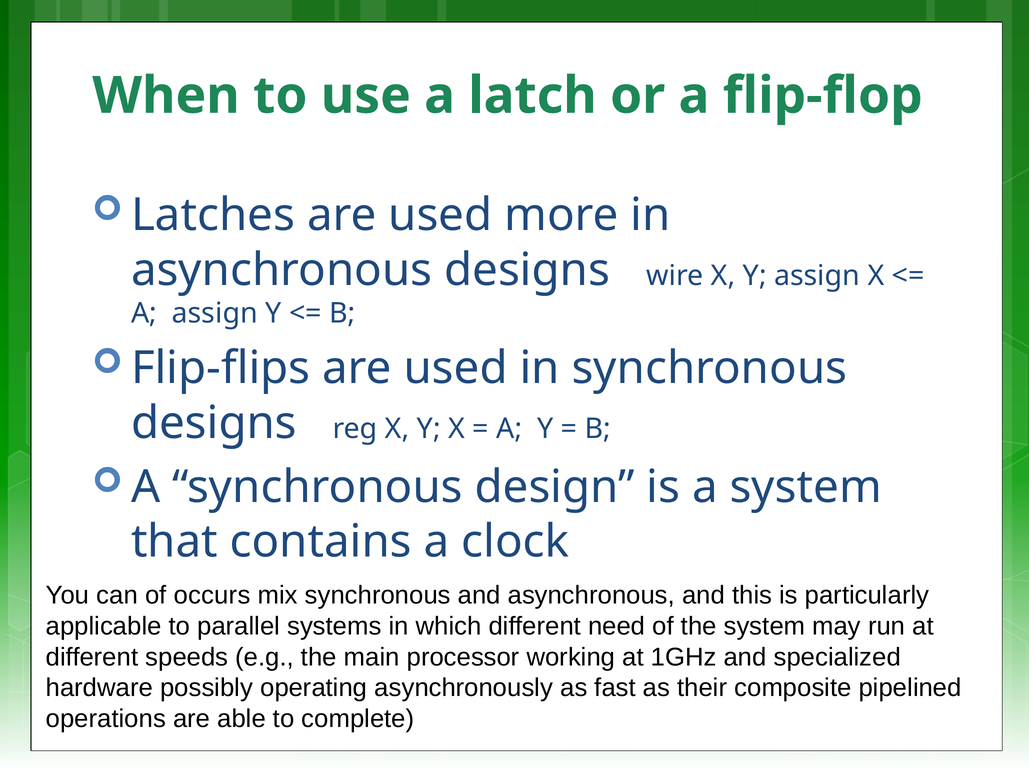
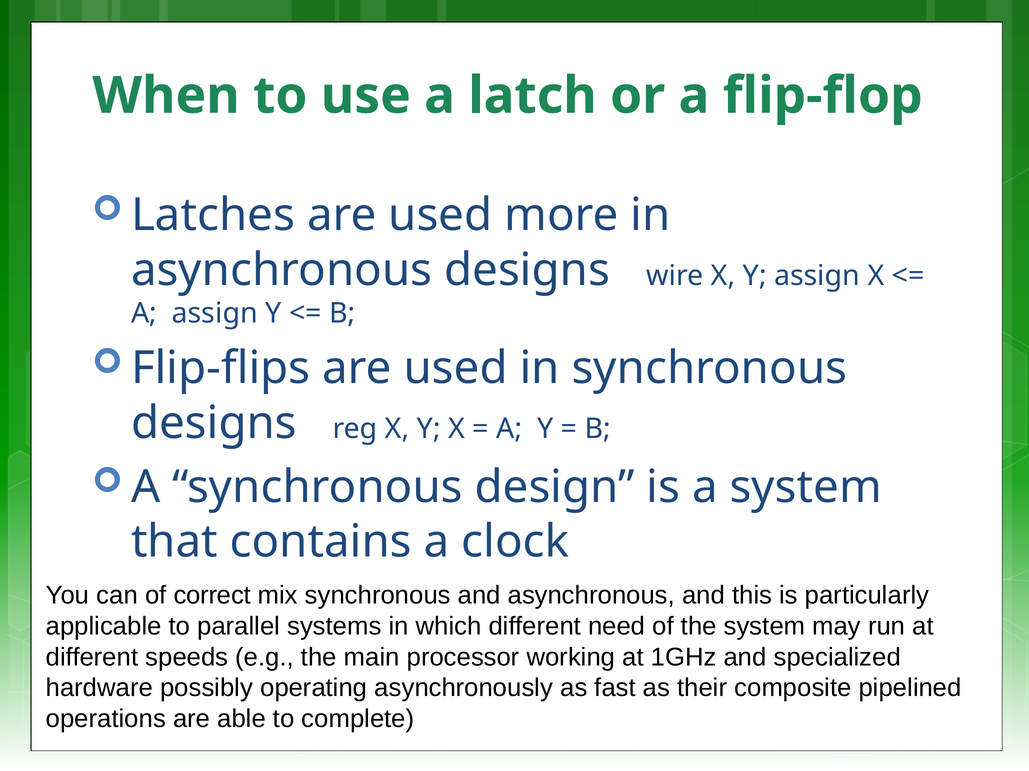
occurs: occurs -> correct
